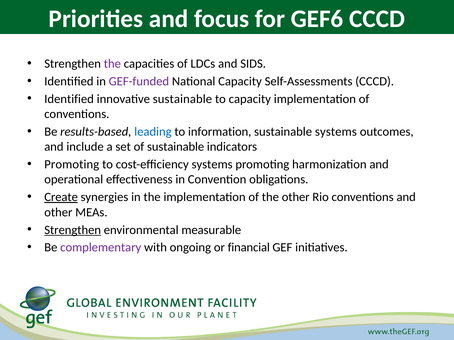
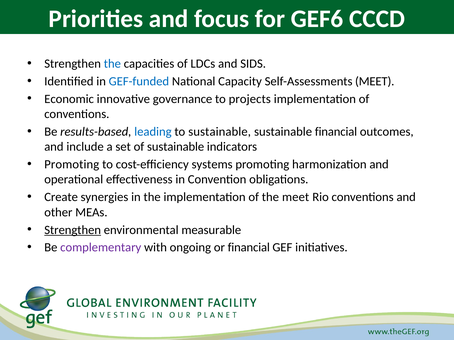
the at (112, 64) colour: purple -> blue
GEF-funded colour: purple -> blue
Self-Assessments CCCD: CCCD -> MEET
Identified at (69, 99): Identified -> Economic
innovative sustainable: sustainable -> governance
to capacity: capacity -> projects
to information: information -> sustainable
sustainable systems: systems -> financial
Create underline: present -> none
the other: other -> meet
